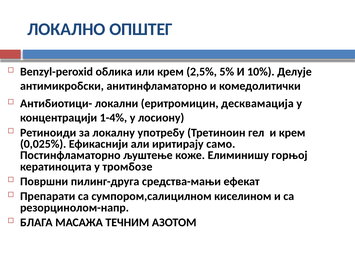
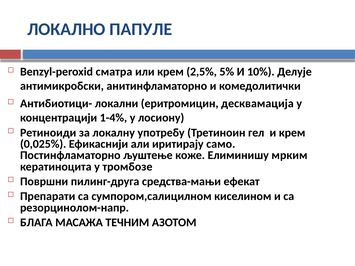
ОПШТЕГ: ОПШТЕГ -> ПАПУЛЕ
облика: облика -> сматра
горњој: горњој -> мрким
